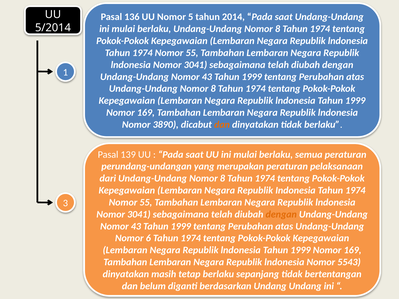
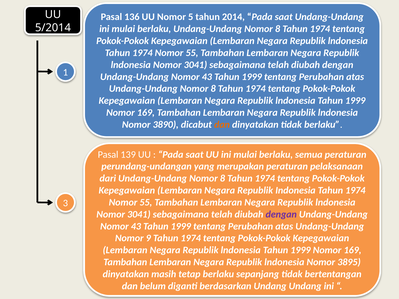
dengan at (281, 214) colour: orange -> purple
6: 6 -> 9
5543: 5543 -> 3895
